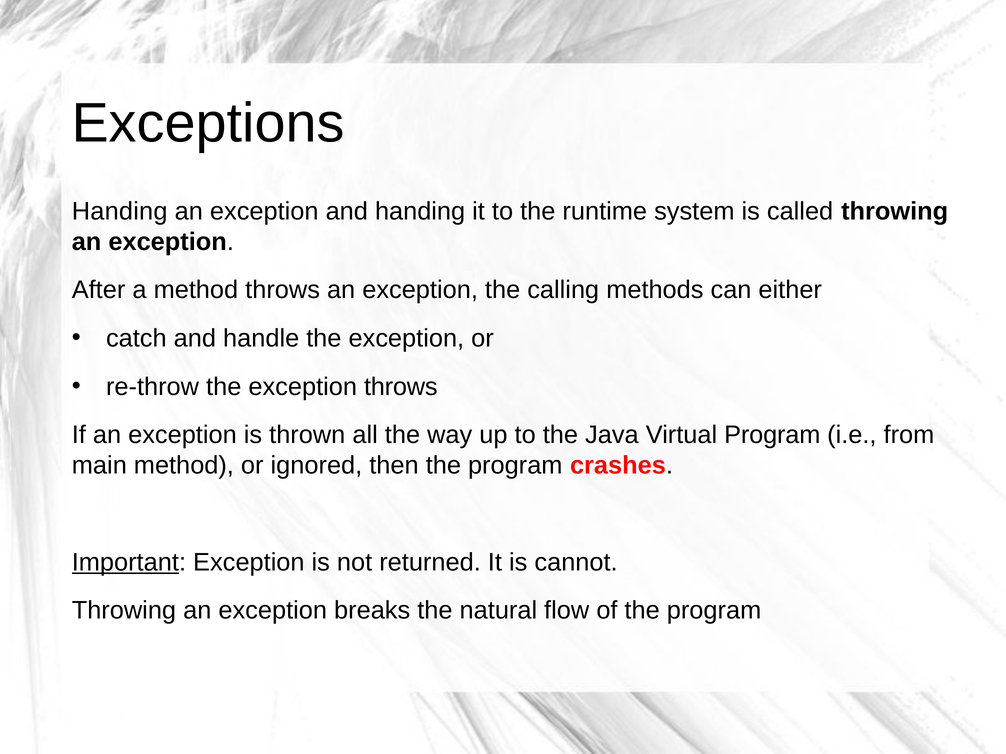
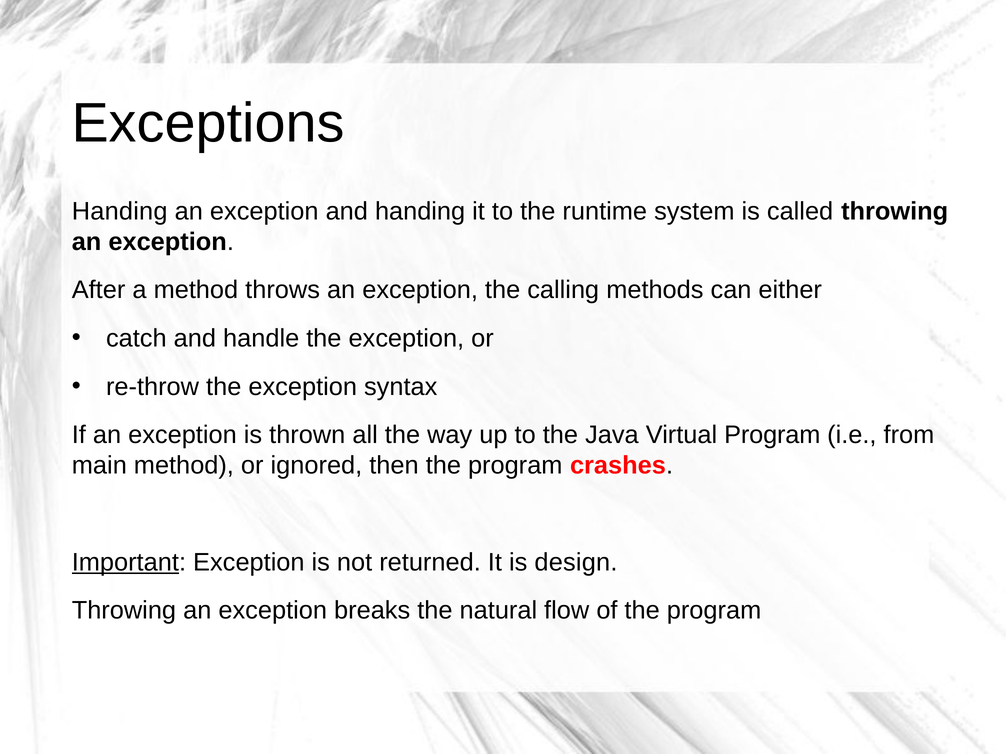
exception throws: throws -> syntax
cannot: cannot -> design
